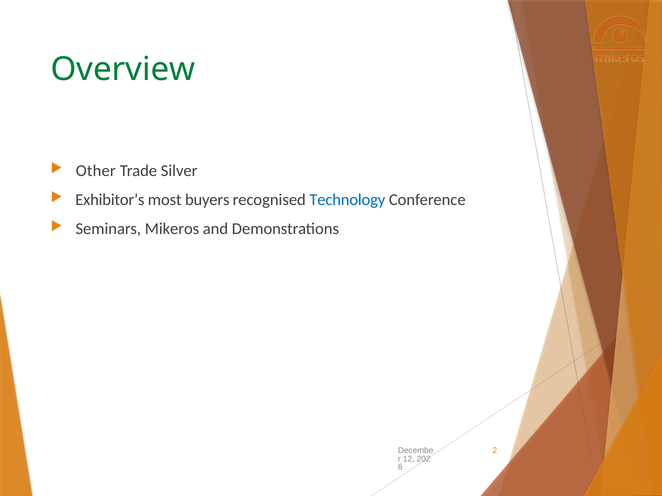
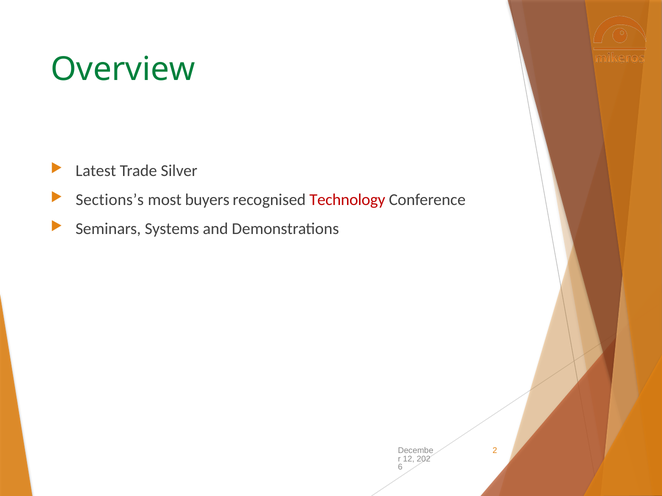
Other: Other -> Latest
Exhibitor’s: Exhibitor’s -> Sections’s
Technology colour: blue -> red
Mikeros: Mikeros -> Systems
